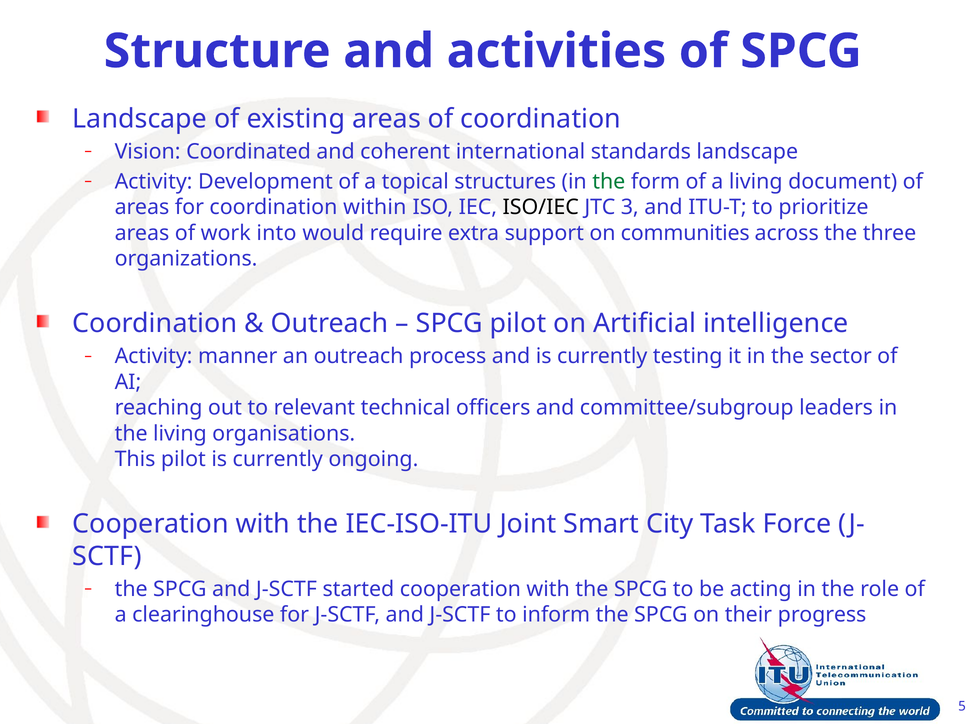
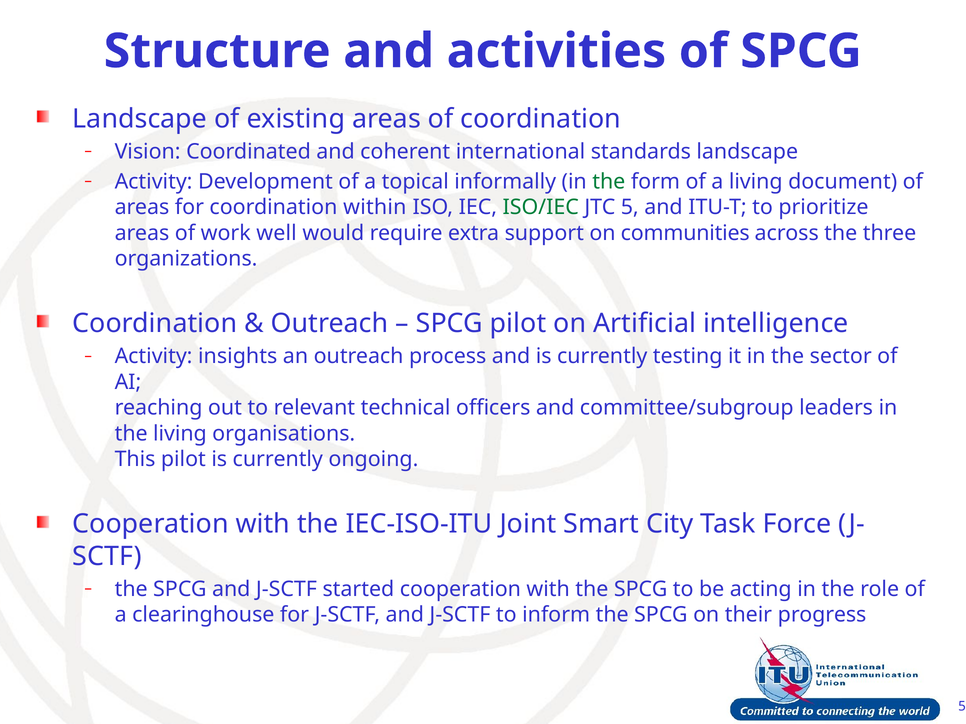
structures: structures -> informally
ISO/IEC colour: black -> green
JTC 3: 3 -> 5
into: into -> well
manner: manner -> insights
